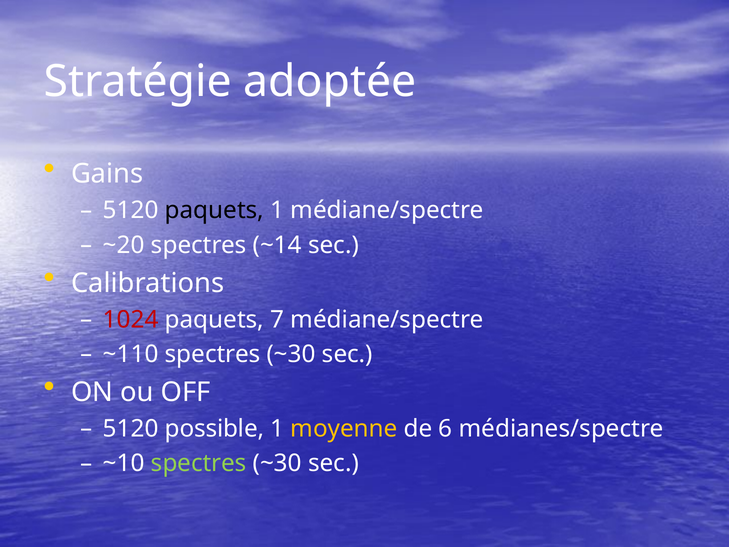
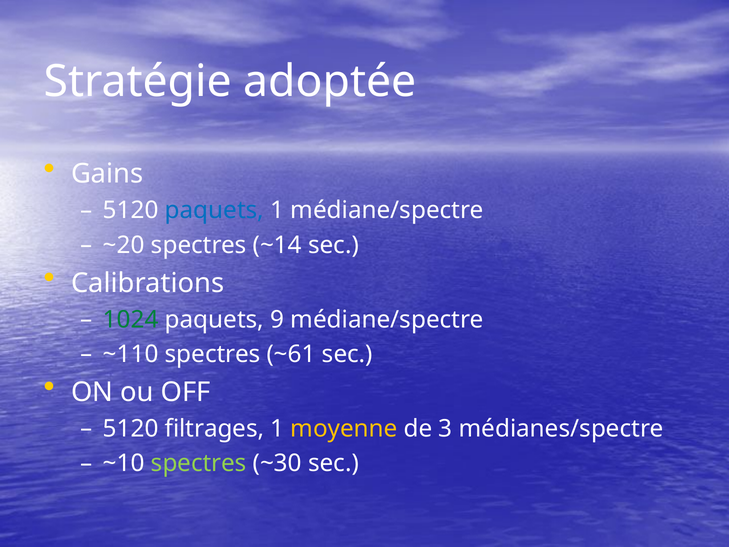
paquets at (214, 210) colour: black -> blue
1024 colour: red -> green
7: 7 -> 9
~110 spectres ~30: ~30 -> ~61
possible: possible -> filtrages
6: 6 -> 3
